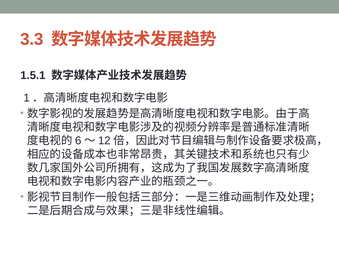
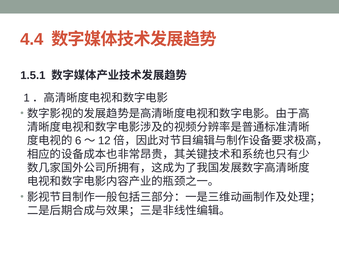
3.3: 3.3 -> 4.4
